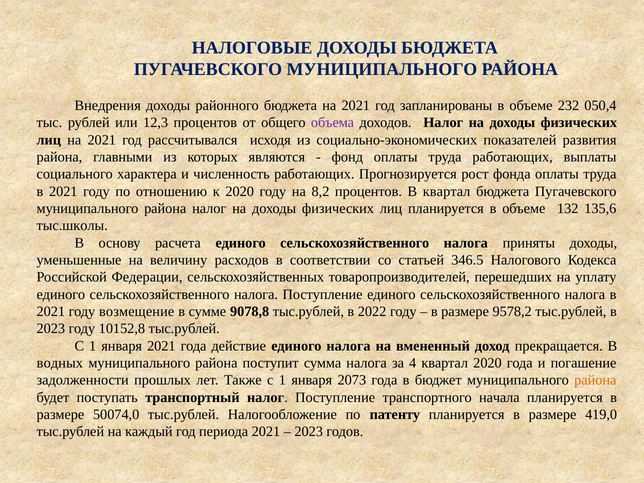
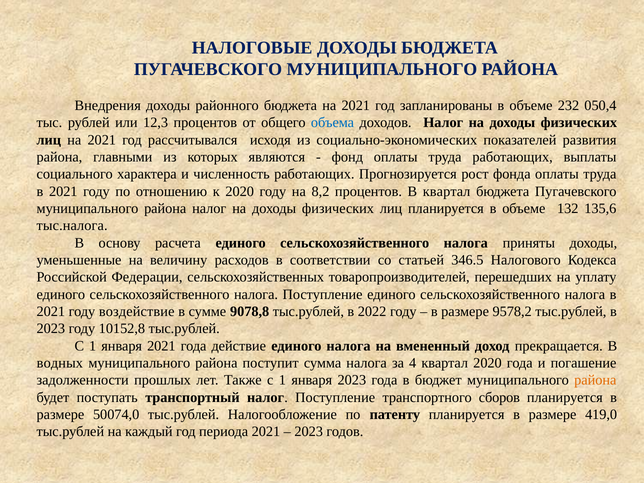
объема colour: purple -> blue
тыс.школы: тыс.школы -> тыс.налога
возмещение: возмещение -> воздействие
января 2073: 2073 -> 2023
начала: начала -> сборов
